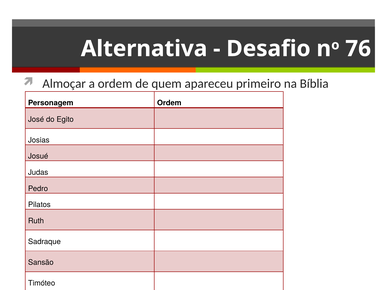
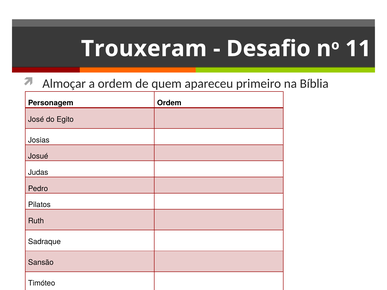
Alternativa: Alternativa -> Trouxeram
76: 76 -> 11
